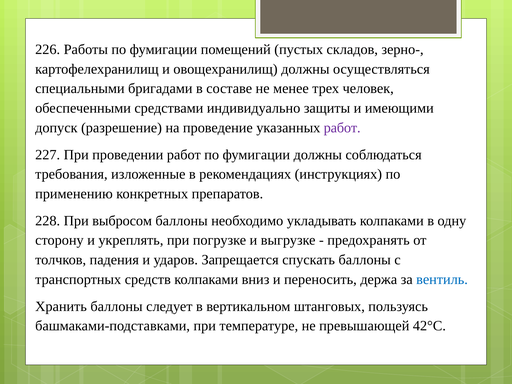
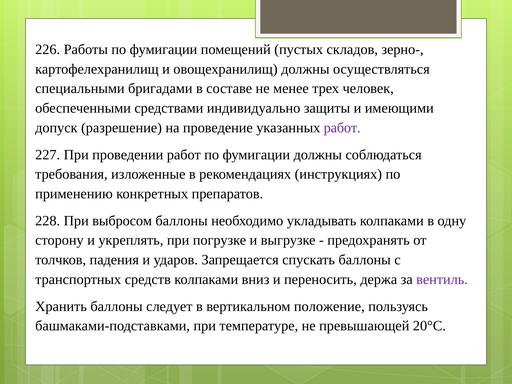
вентиль colour: blue -> purple
штанговых: штанговых -> положение
42°С: 42°С -> 20°С
